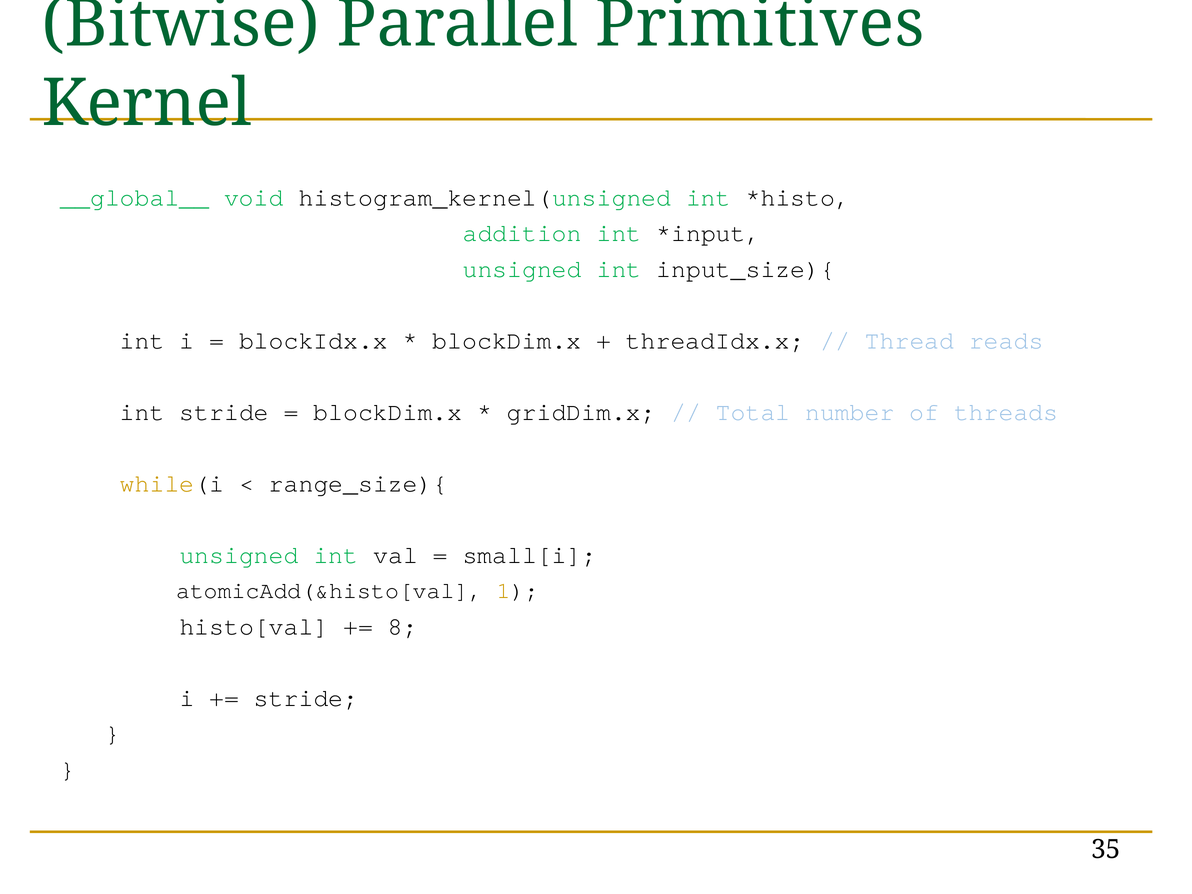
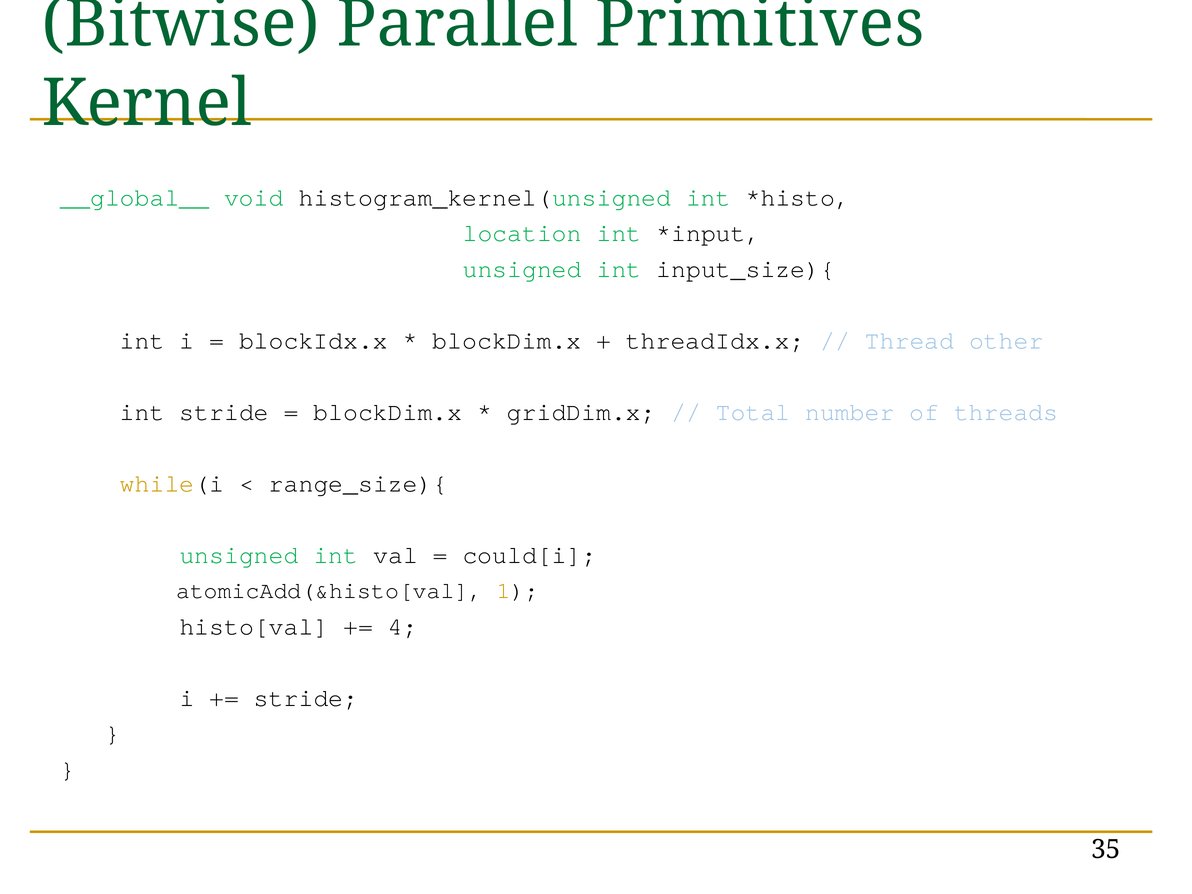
addition: addition -> location
reads: reads -> other
small[i: small[i -> could[i
8: 8 -> 4
